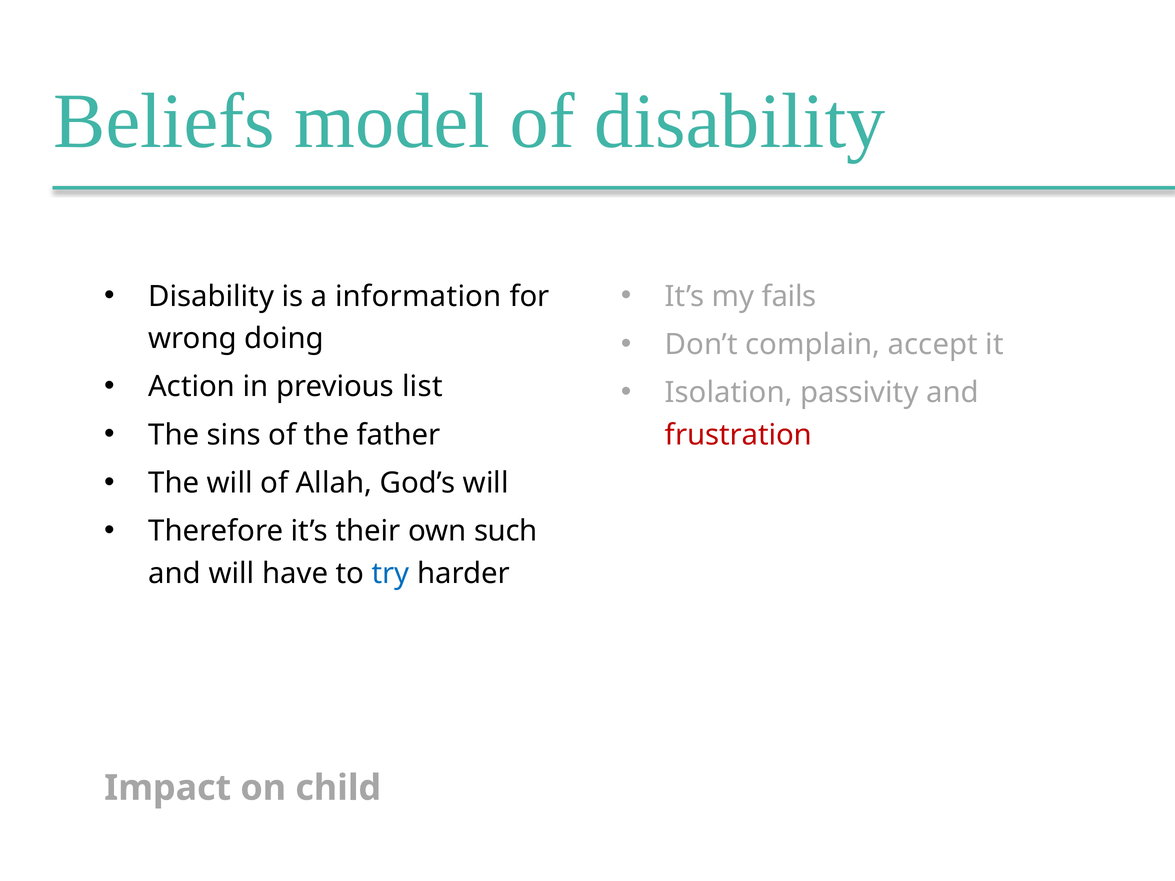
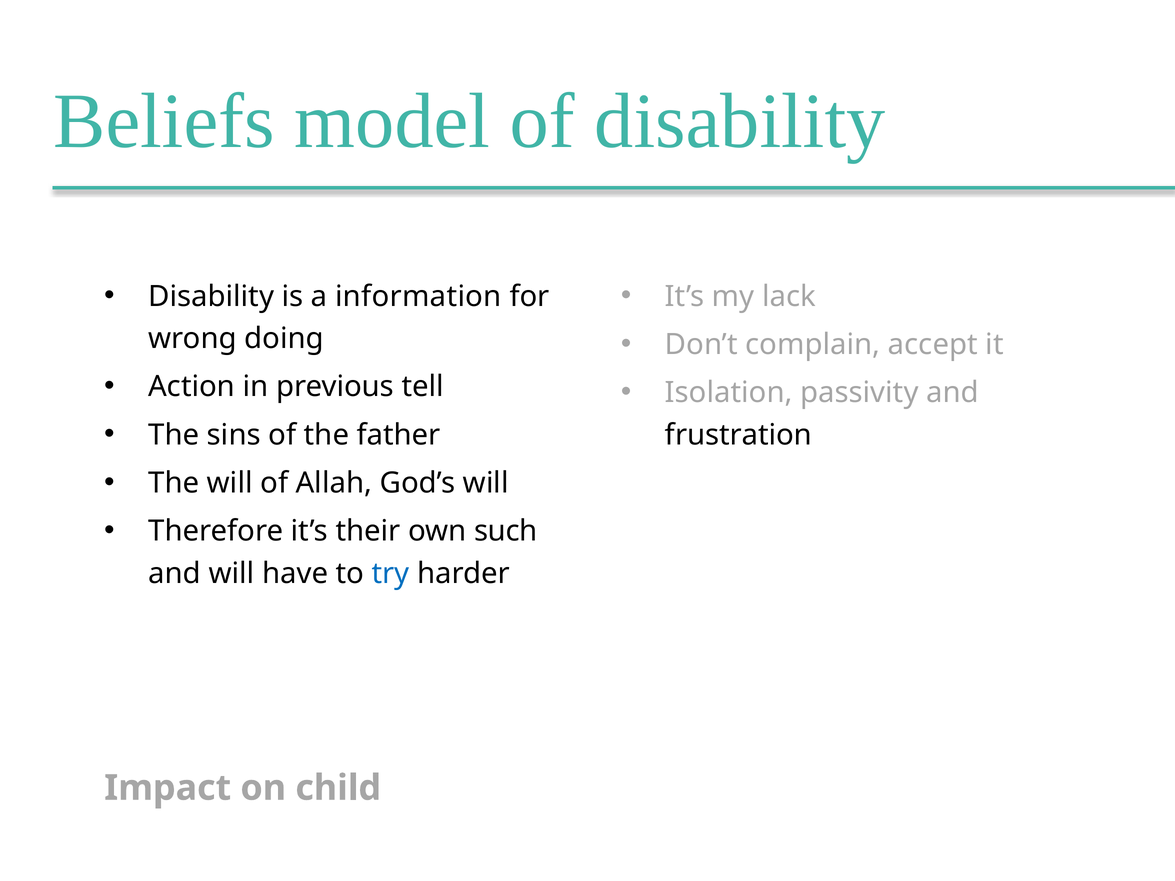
fails: fails -> lack
list: list -> tell
frustration colour: red -> black
